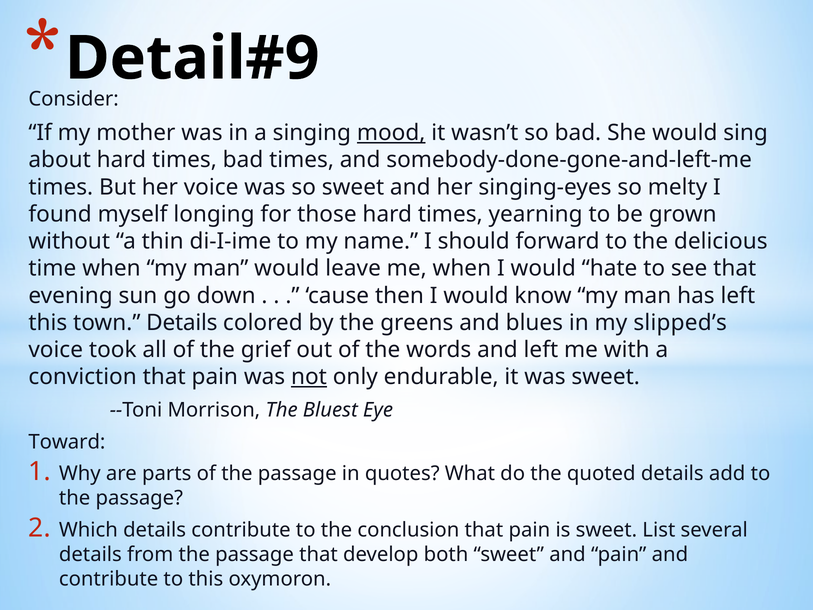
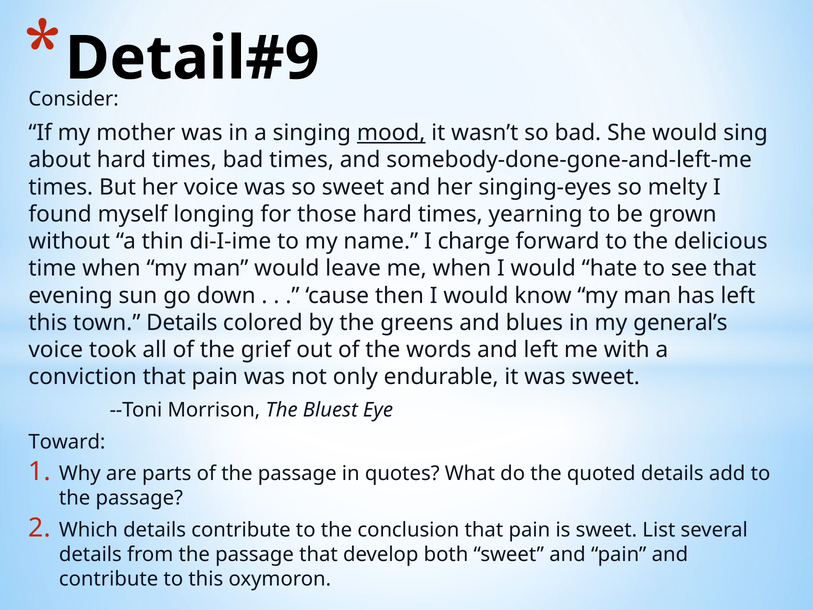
should: should -> charge
slipped’s: slipped’s -> general’s
not underline: present -> none
